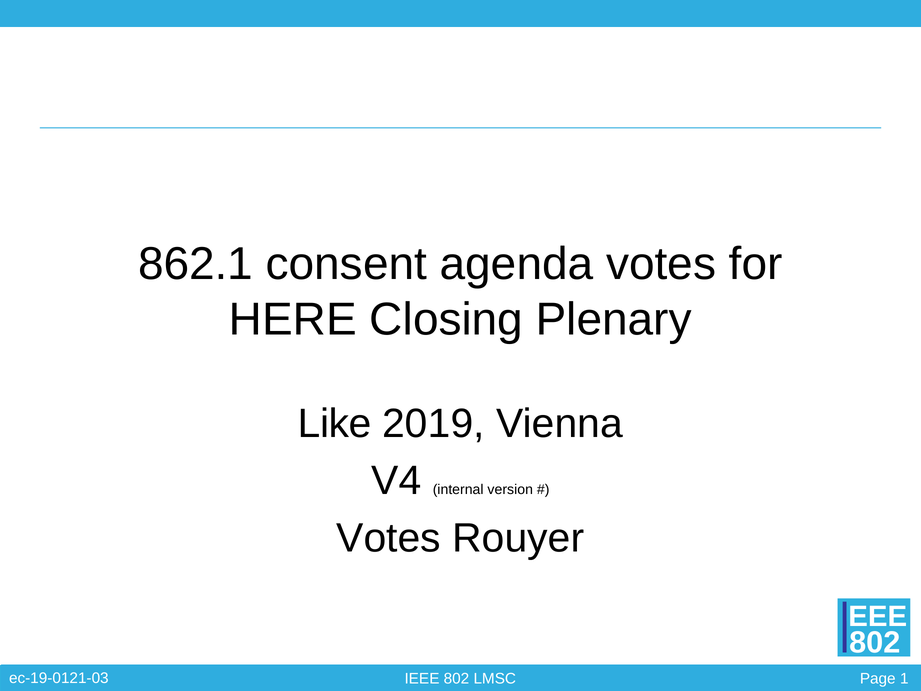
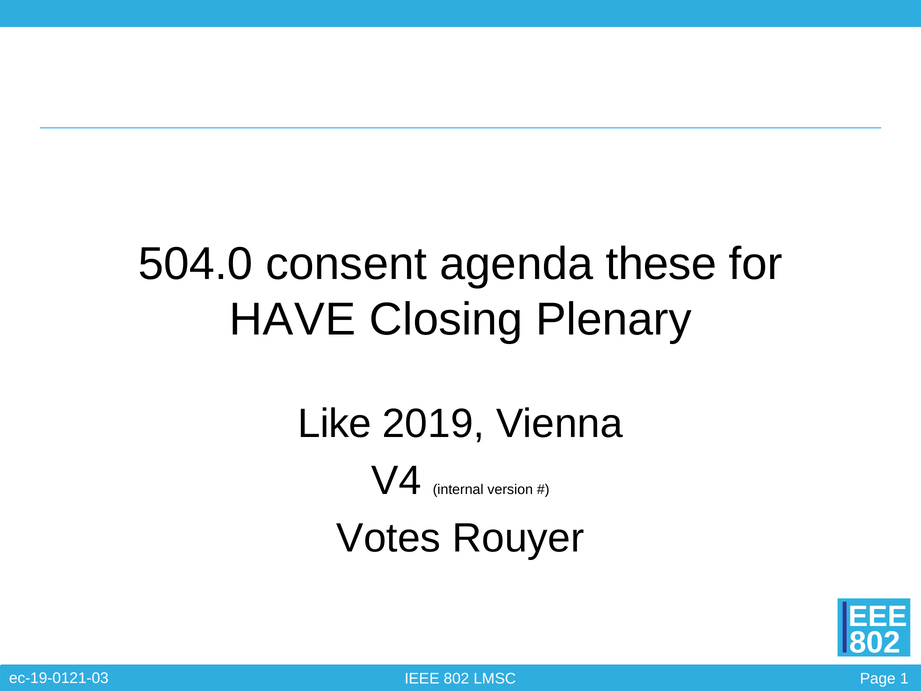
862.1: 862.1 -> 504.0
agenda votes: votes -> these
HERE: HERE -> HAVE
